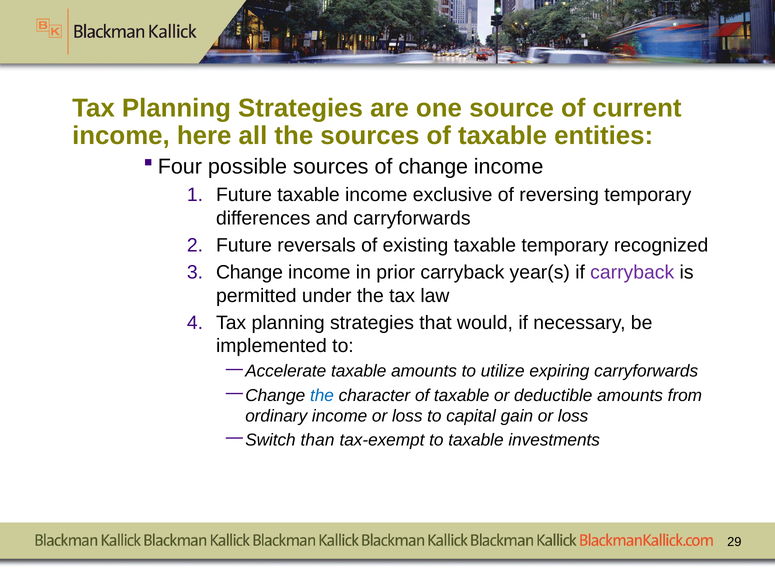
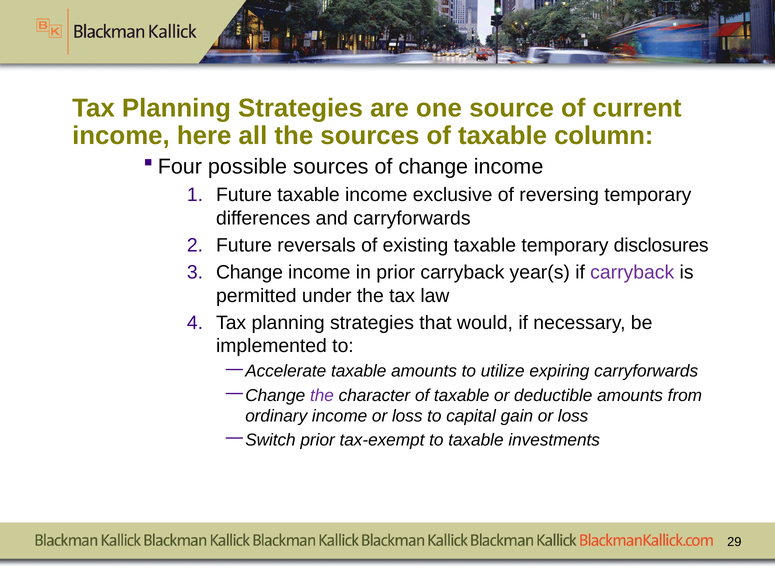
entities: entities -> column
recognized: recognized -> disclosures
the at (322, 396) colour: blue -> purple
than at (318, 440): than -> prior
